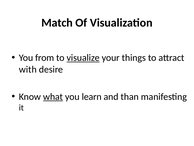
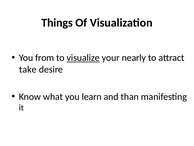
Match: Match -> Things
things: things -> nearly
with: with -> take
what underline: present -> none
